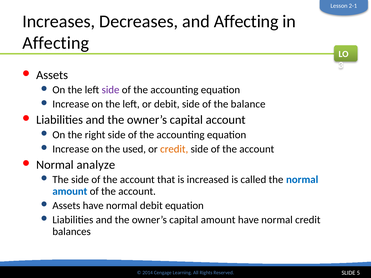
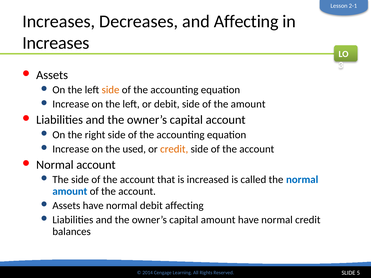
Affecting at (56, 43): Affecting -> Increases
side at (111, 90) colour: purple -> orange
the balance: balance -> amount
Normal analyze: analyze -> account
debit equation: equation -> affecting
